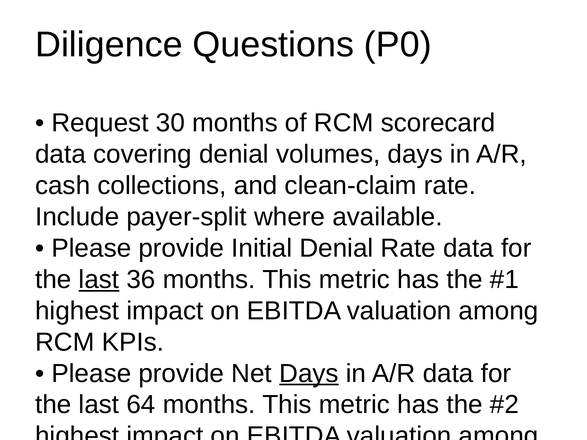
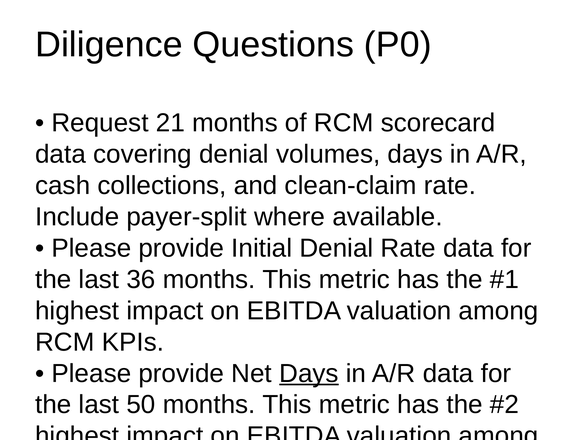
30: 30 -> 21
last at (99, 280) underline: present -> none
64: 64 -> 50
